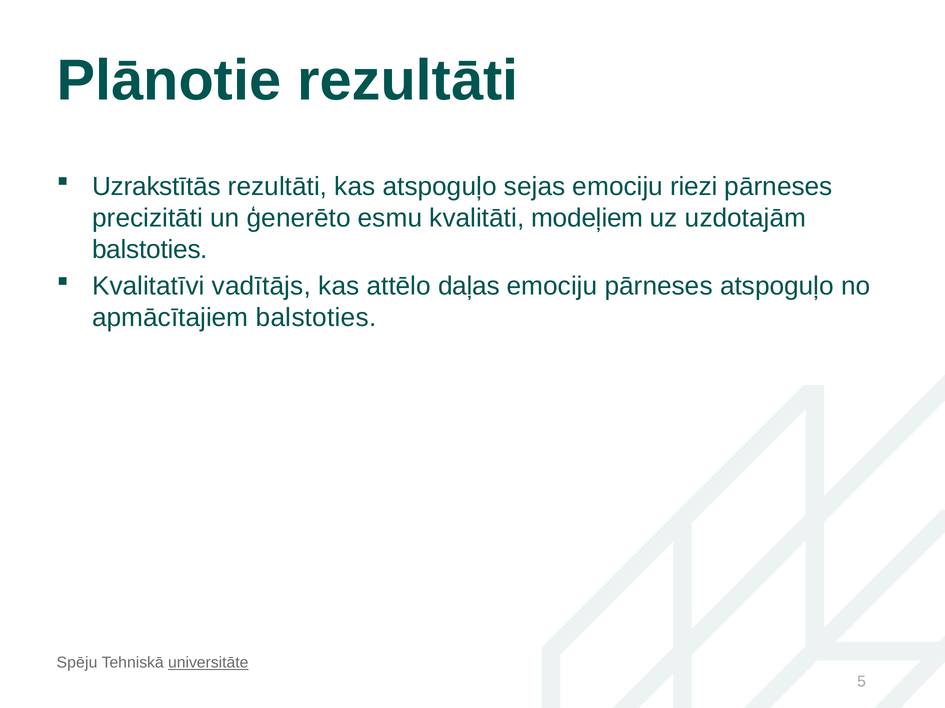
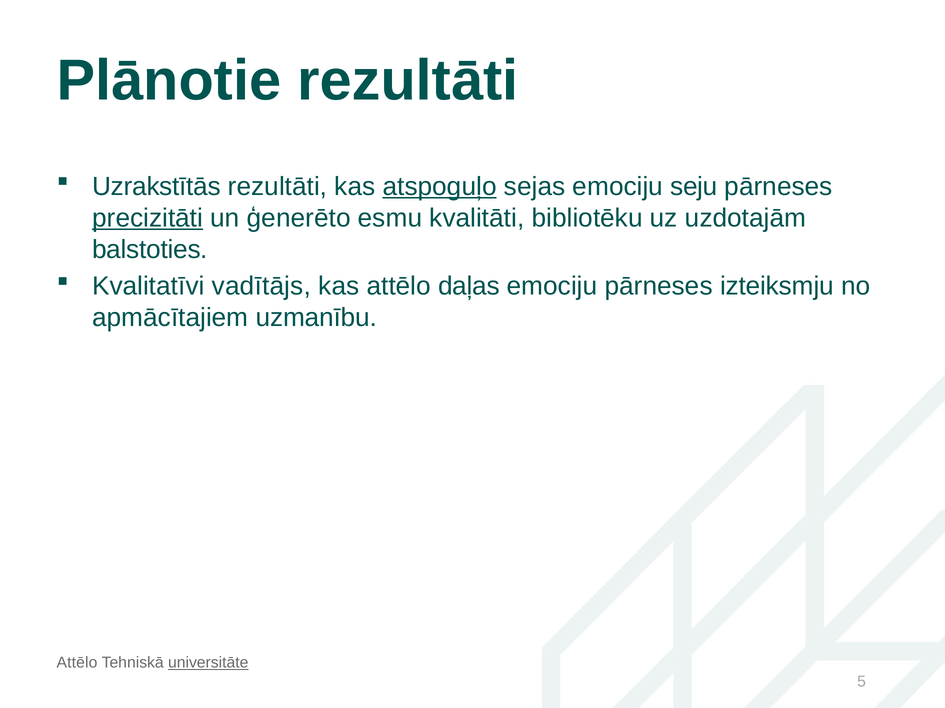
atspoguļo at (440, 187) underline: none -> present
riezi: riezi -> seju
precizitāti underline: none -> present
modeļiem: modeļiem -> bibliotēku
pārneses atspoguļo: atspoguļo -> izteiksmju
apmācītajiem balstoties: balstoties -> uzmanību
Spēju at (77, 663): Spēju -> Attēlo
